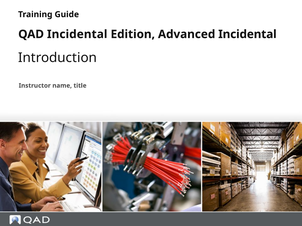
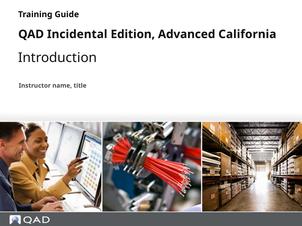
Advanced Incidental: Incidental -> California
